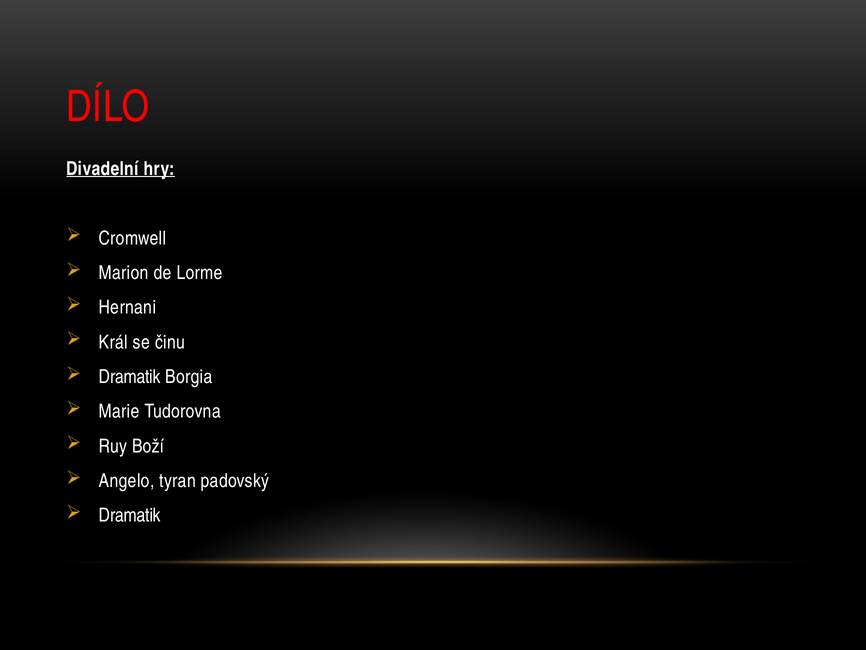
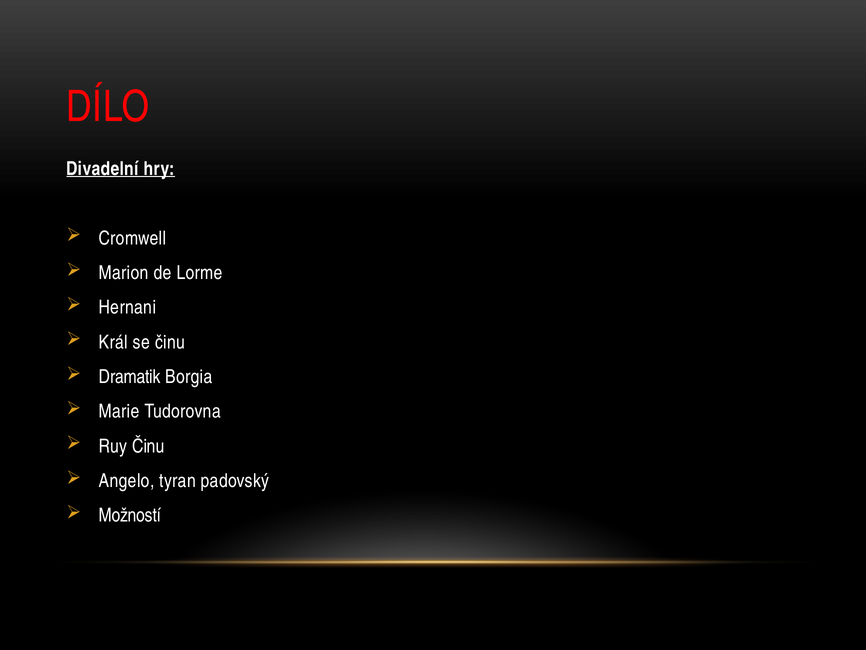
Ruy Boží: Boží -> Činu
Dramatik at (130, 515): Dramatik -> Možností
